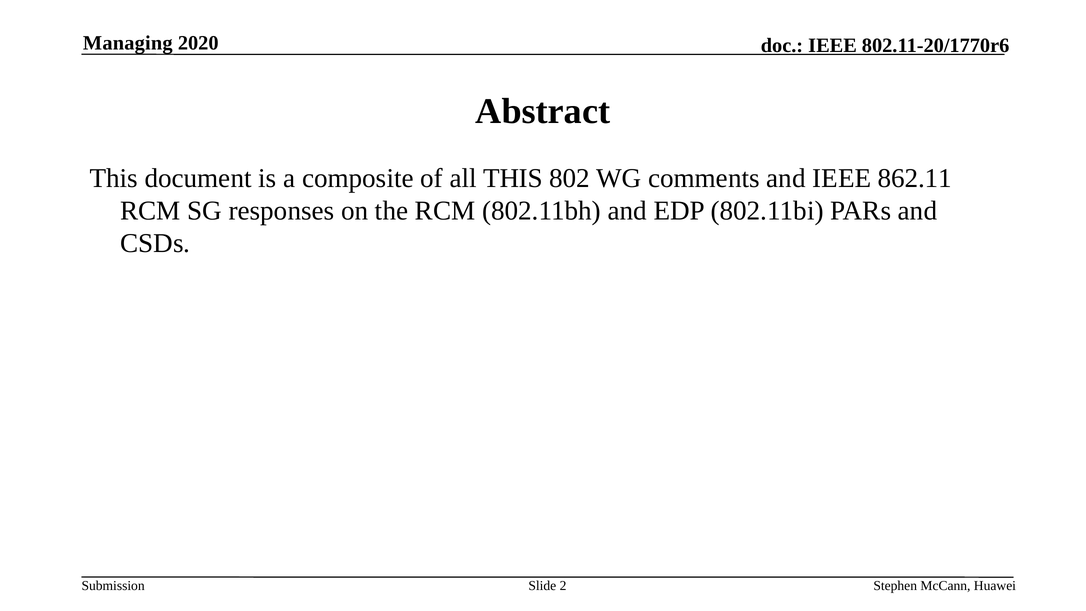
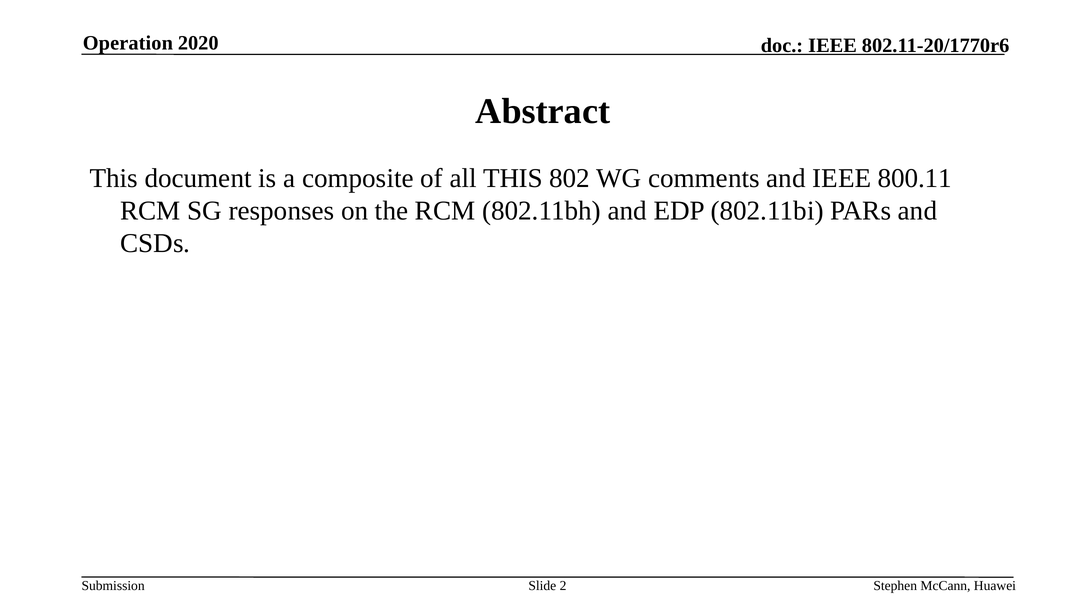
Managing: Managing -> Operation
862.11: 862.11 -> 800.11
